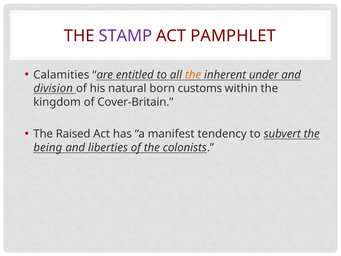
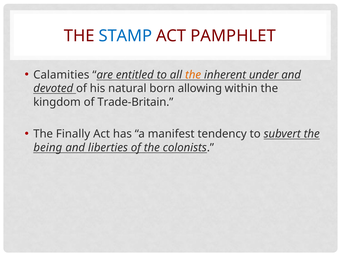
STAMP colour: purple -> blue
division: division -> devoted
customs: customs -> allowing
Cover-Britain: Cover-Britain -> Trade-Britain
Raised: Raised -> Finally
